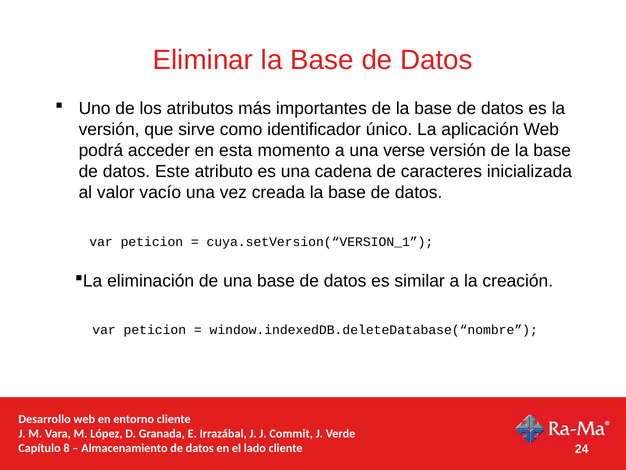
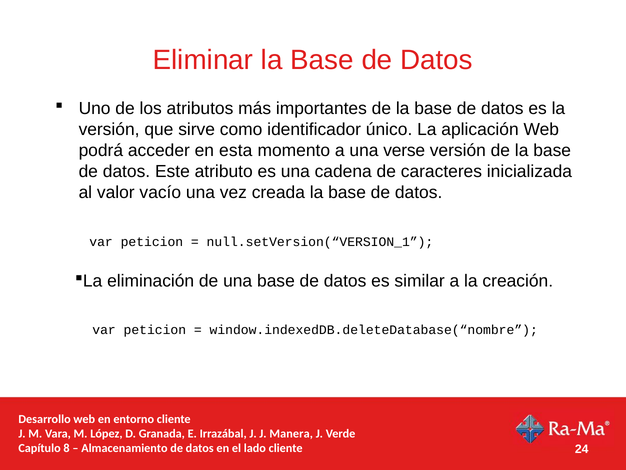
cuya.setVersion(“VERSION_1: cuya.setVersion(“VERSION_1 -> null.setVersion(“VERSION_1
Commit: Commit -> Manera
